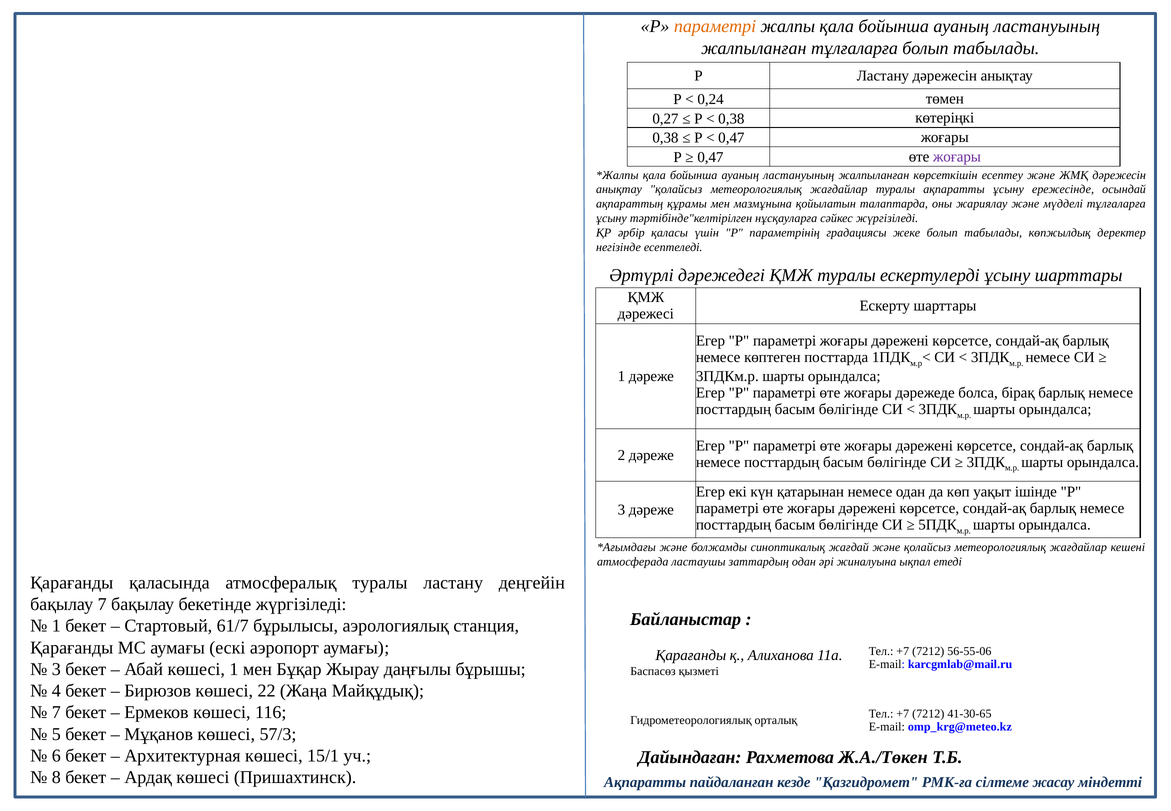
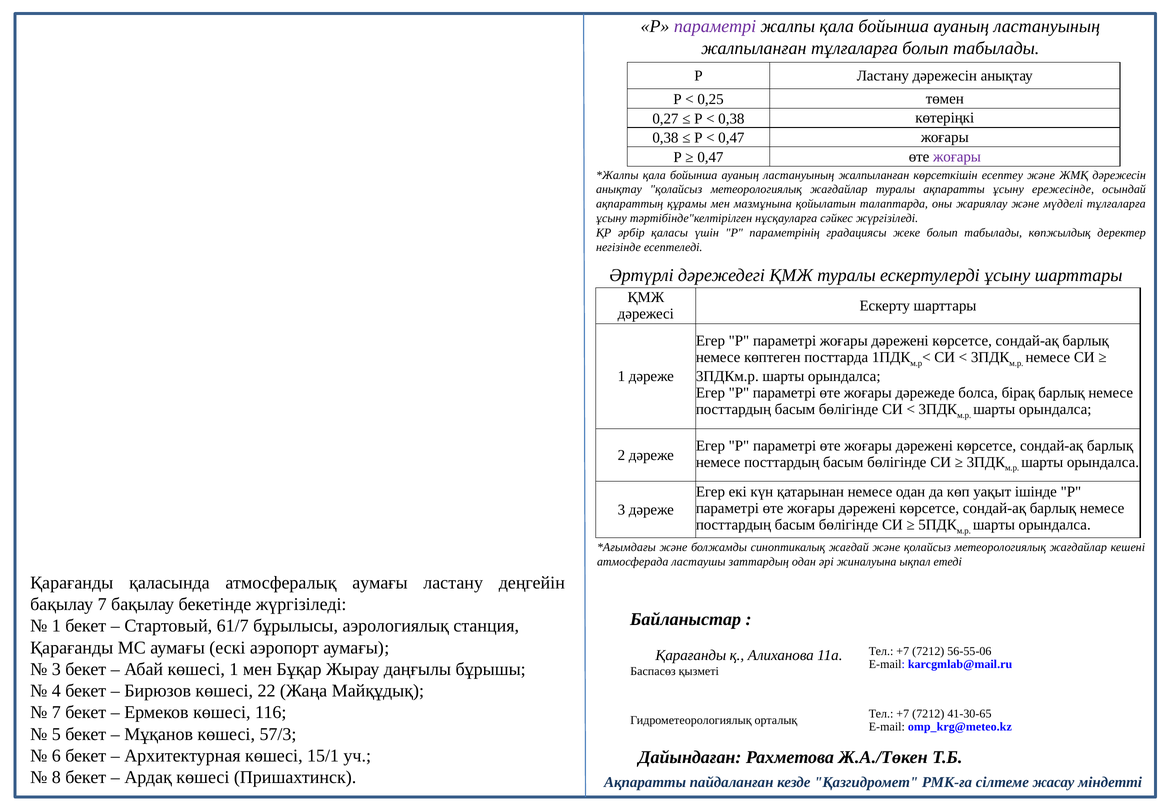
параметрі at (715, 26) colour: orange -> purple
0,24: 0,24 -> 0,25
атмосфералық туралы: туралы -> аумағы
